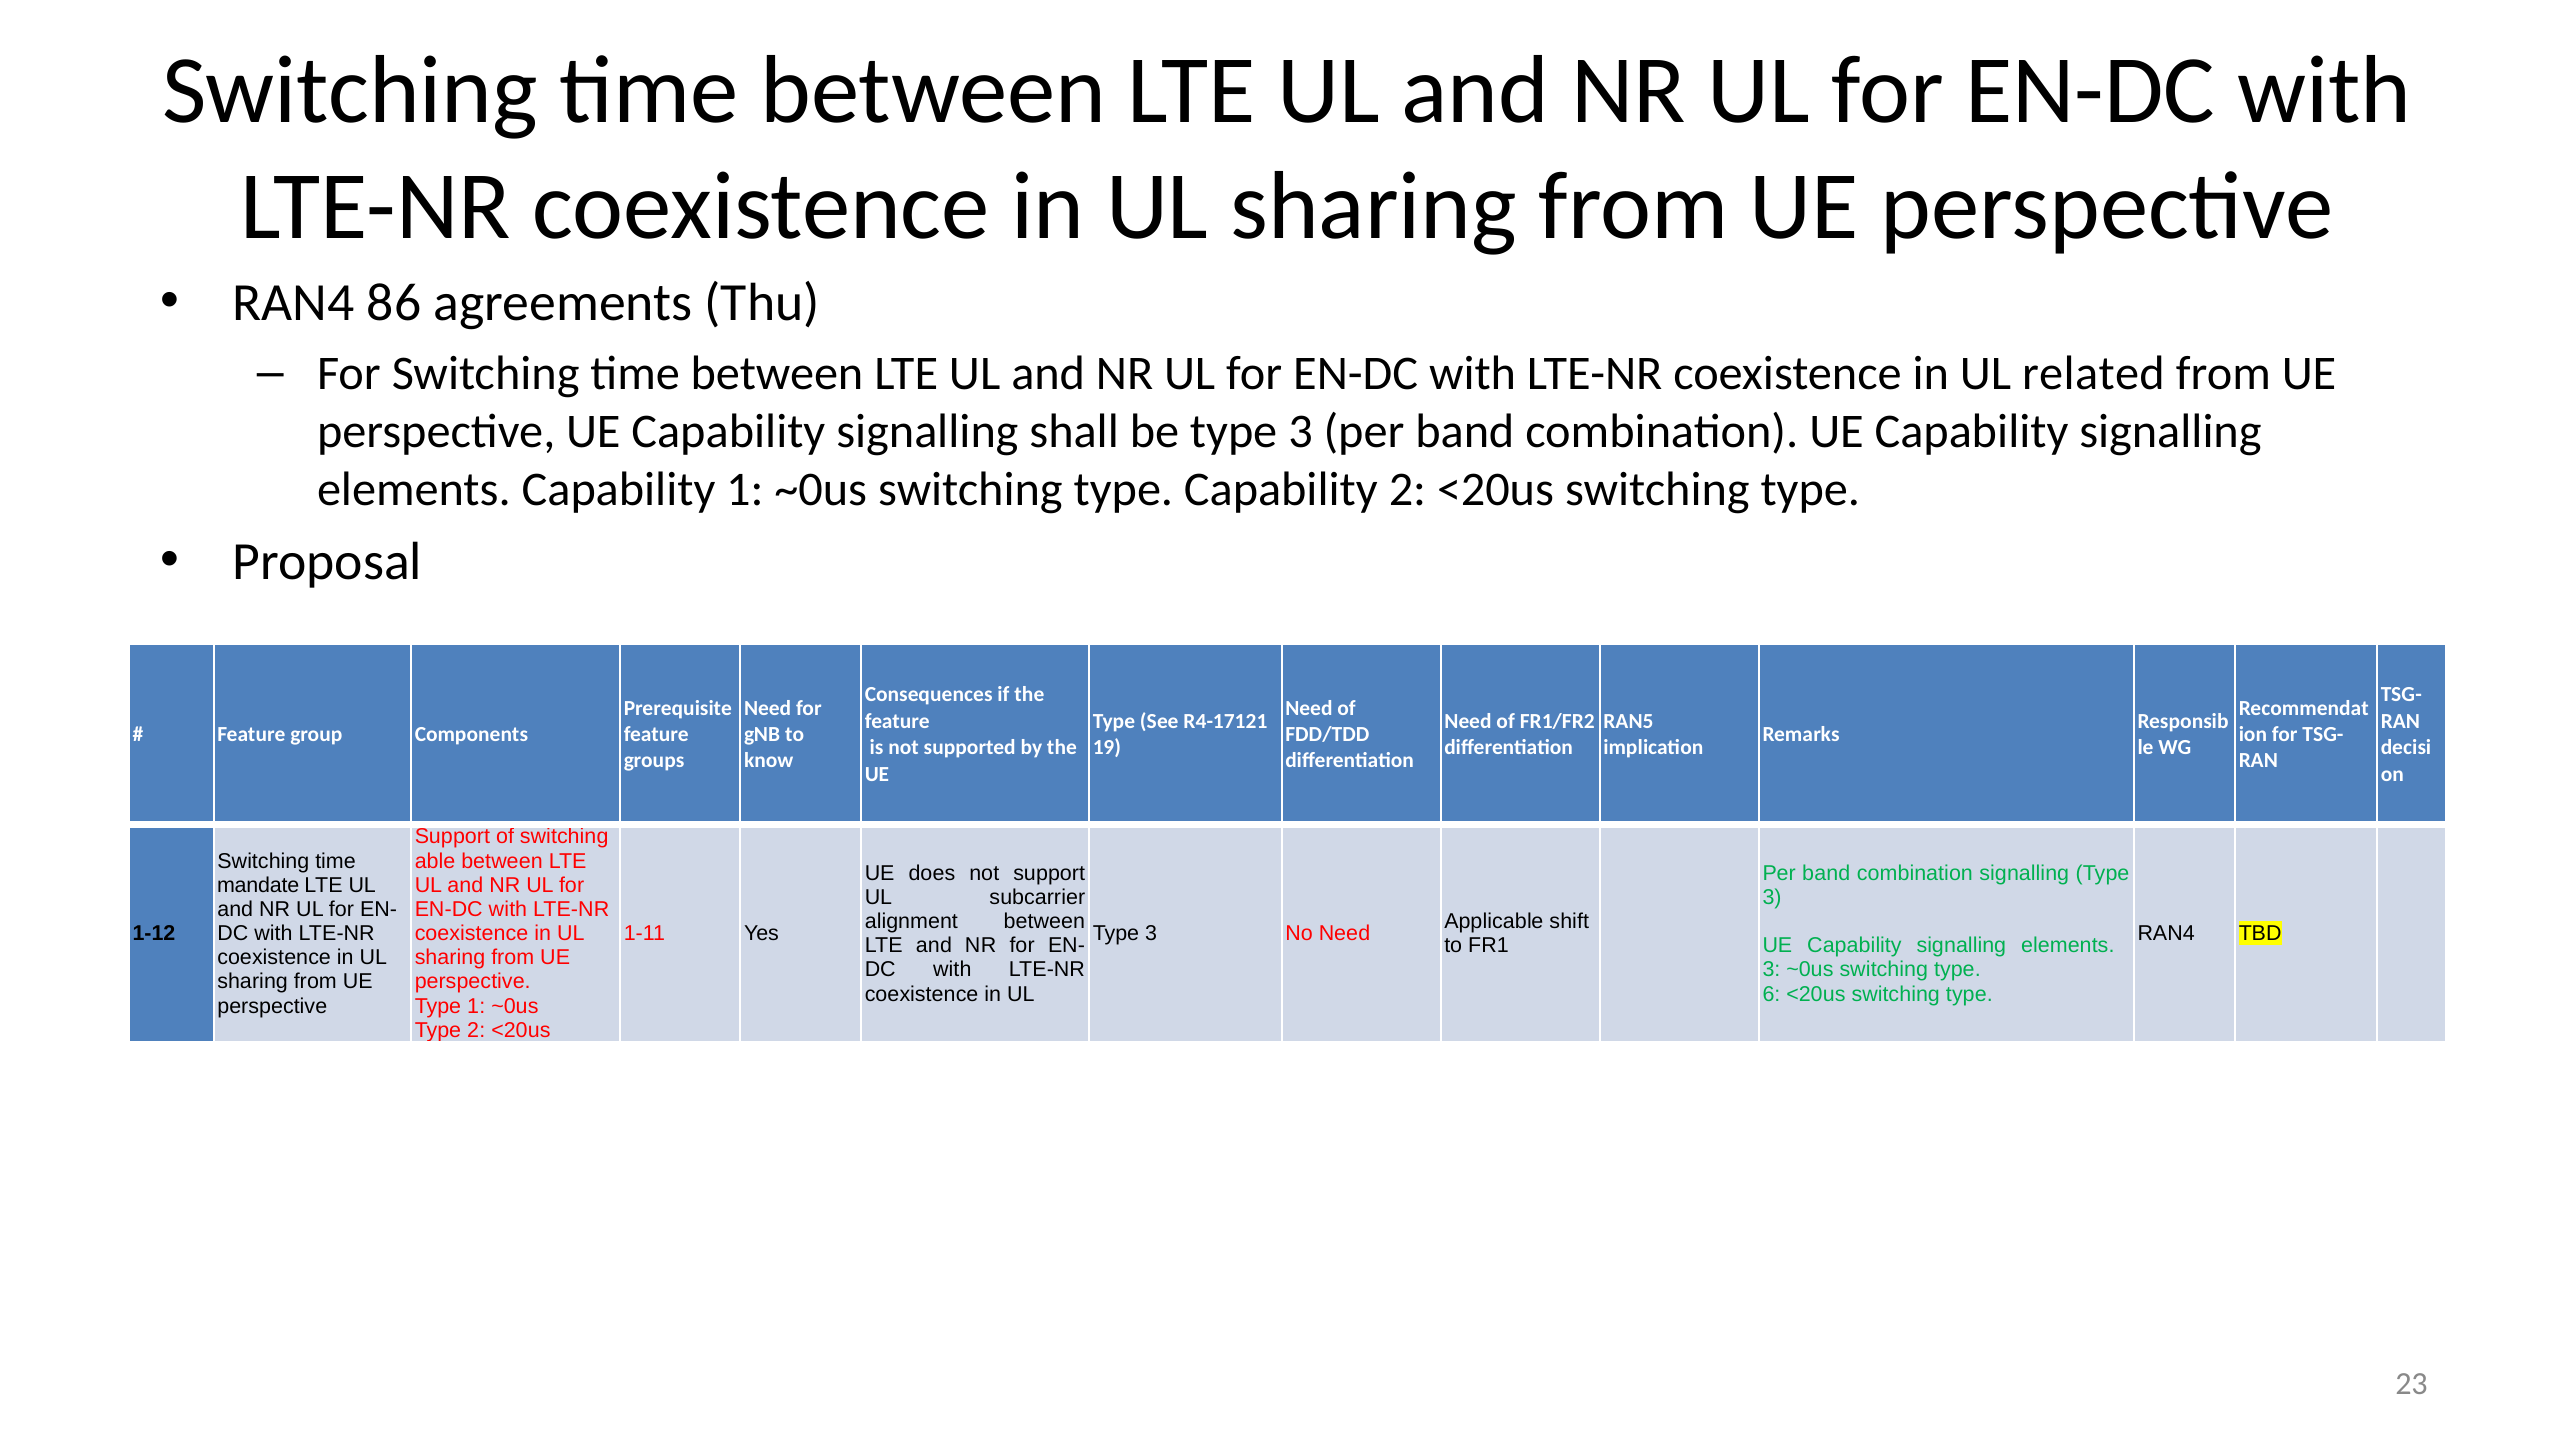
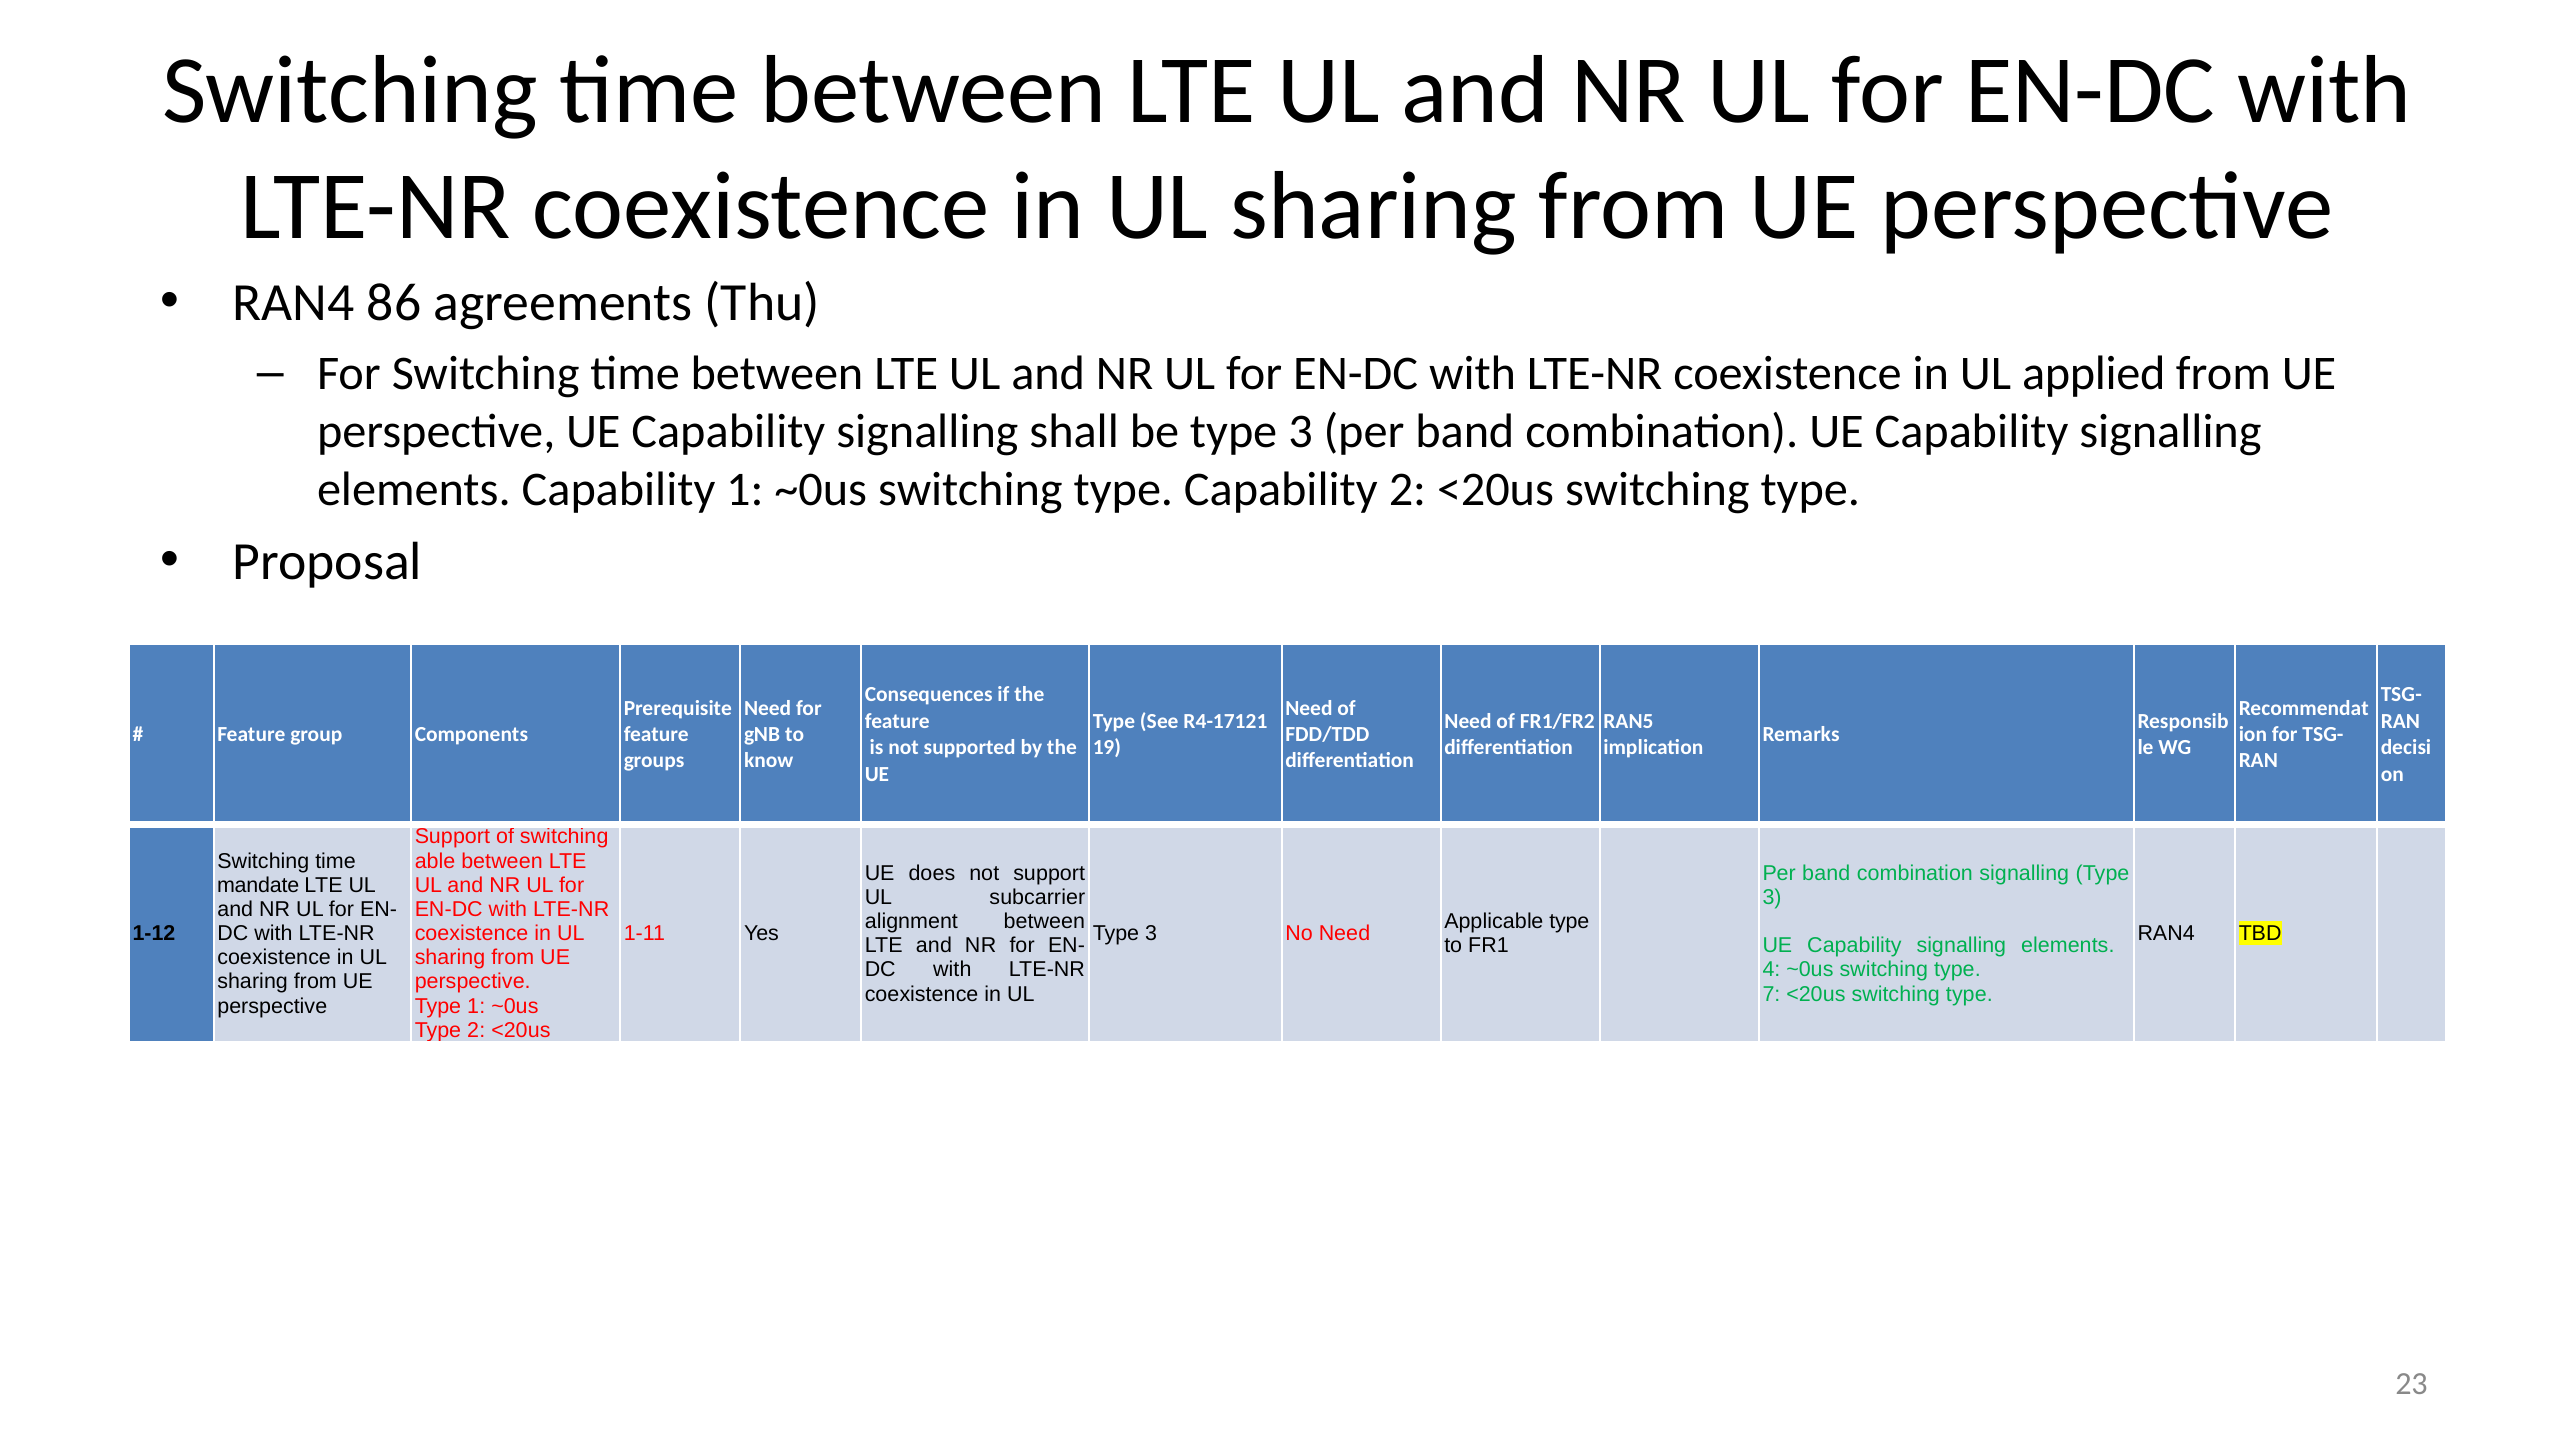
related: related -> applied
Applicable shift: shift -> type
3 at (1771, 970): 3 -> 4
6: 6 -> 7
